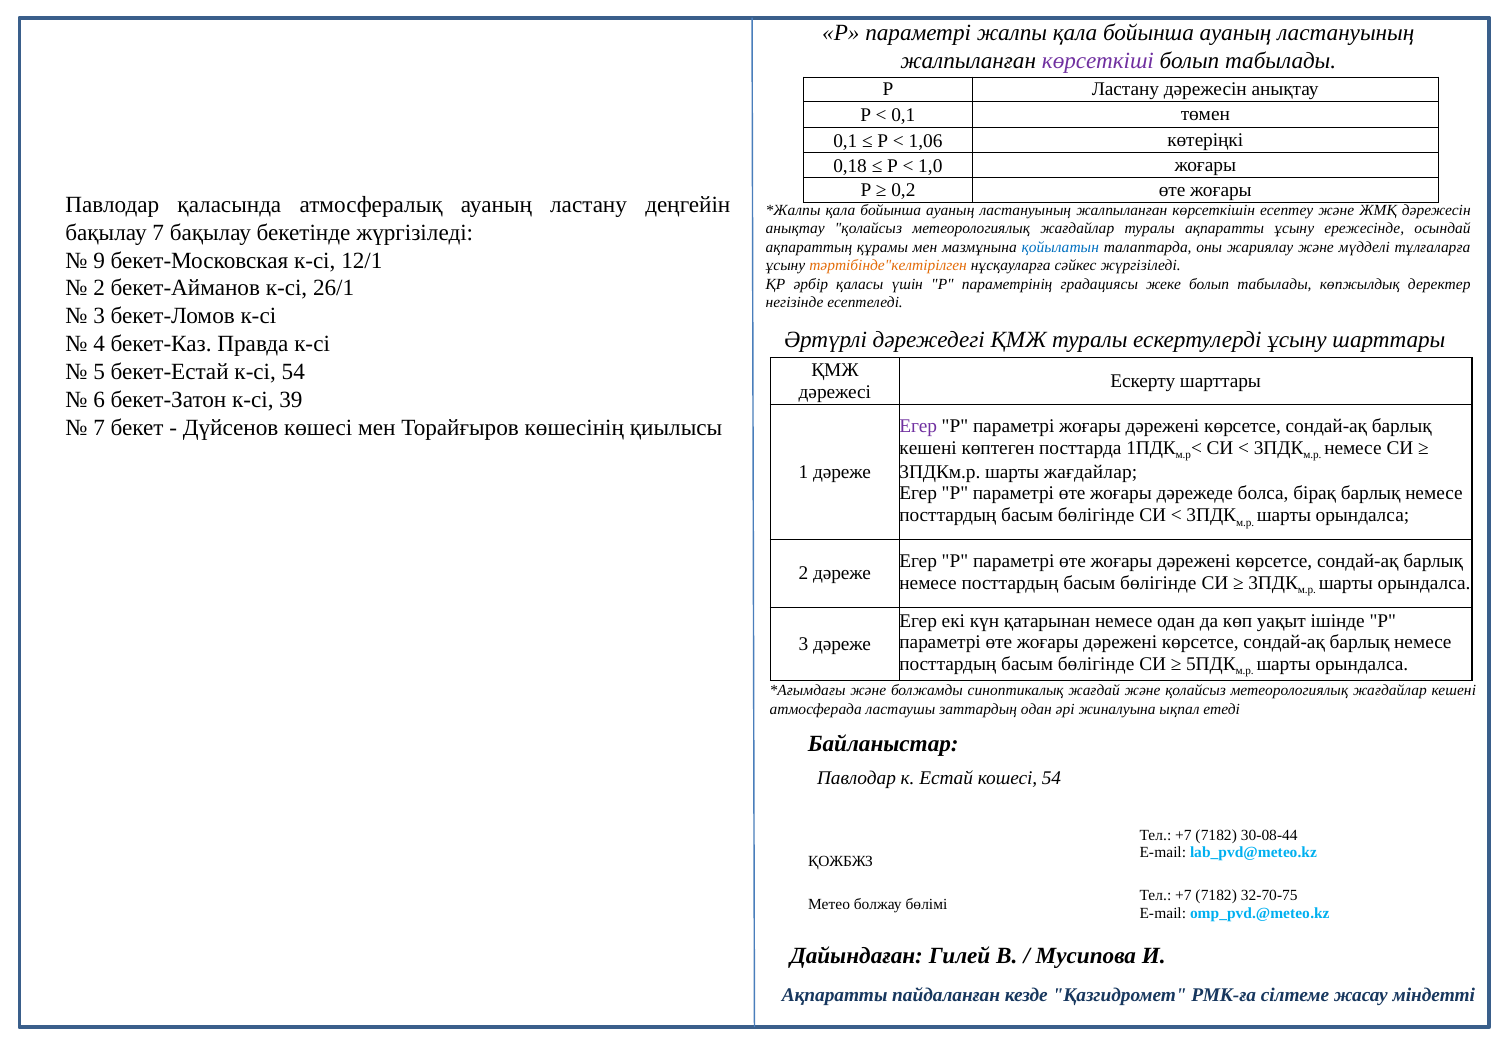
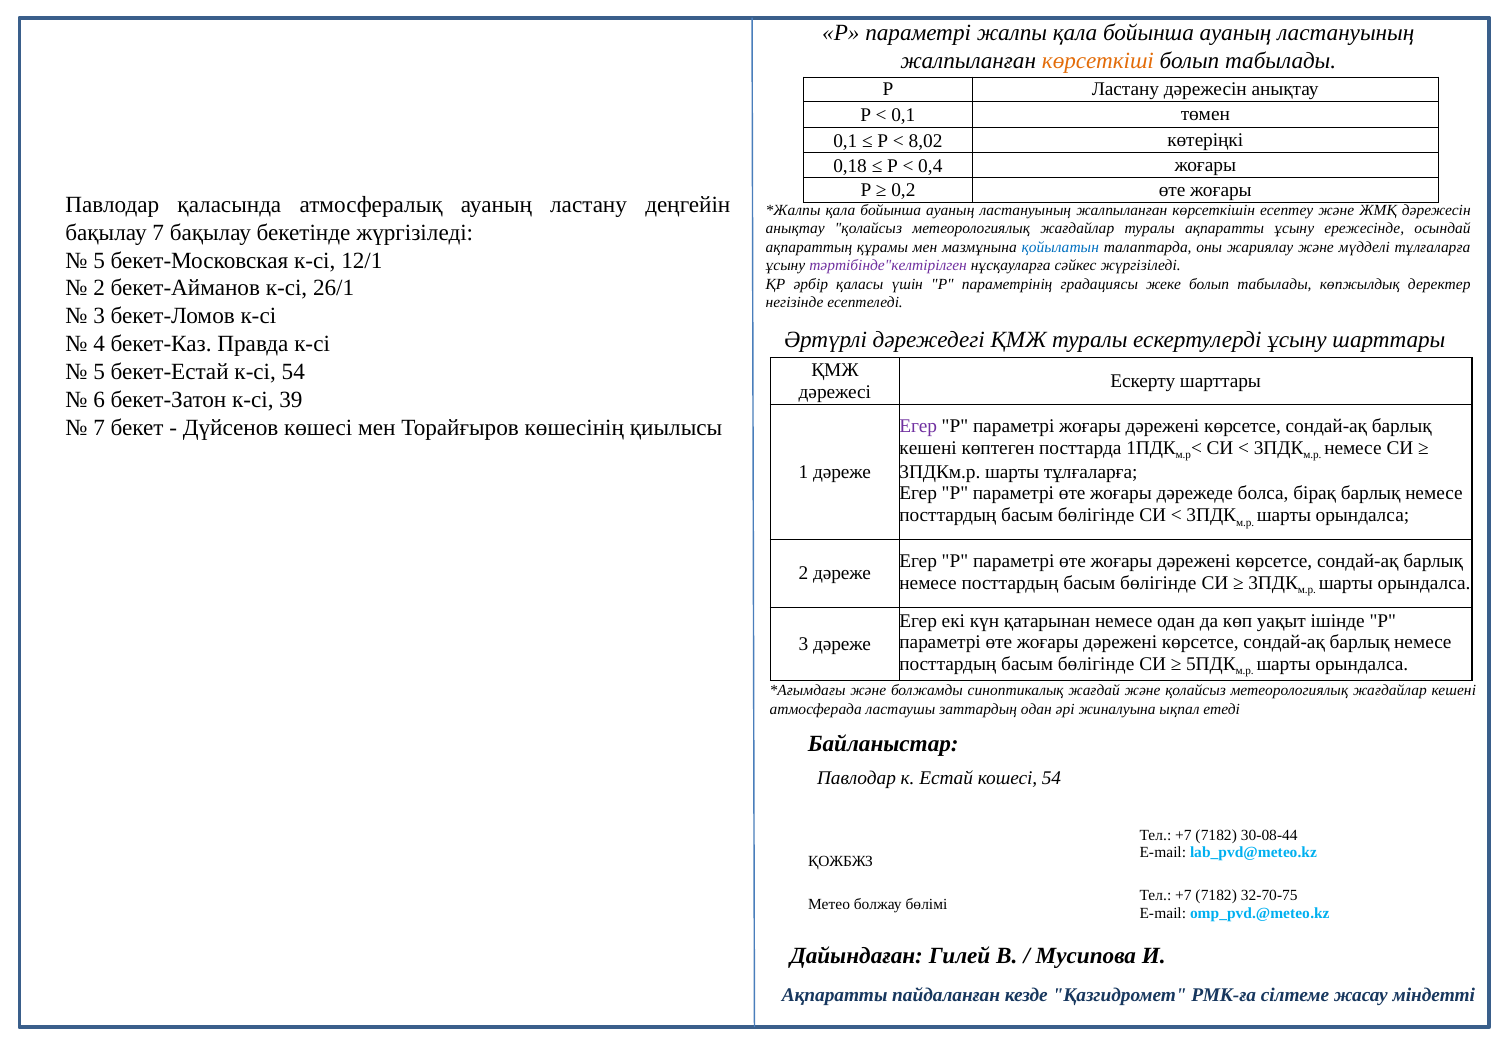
көрсеткіші colour: purple -> orange
1,06: 1,06 -> 8,02
1,0: 1,0 -> 0,4
9 at (99, 260): 9 -> 5
тәртібінде"келтірілген colour: orange -> purple
шарты жағдайлар: жағдайлар -> тұлғаларға
